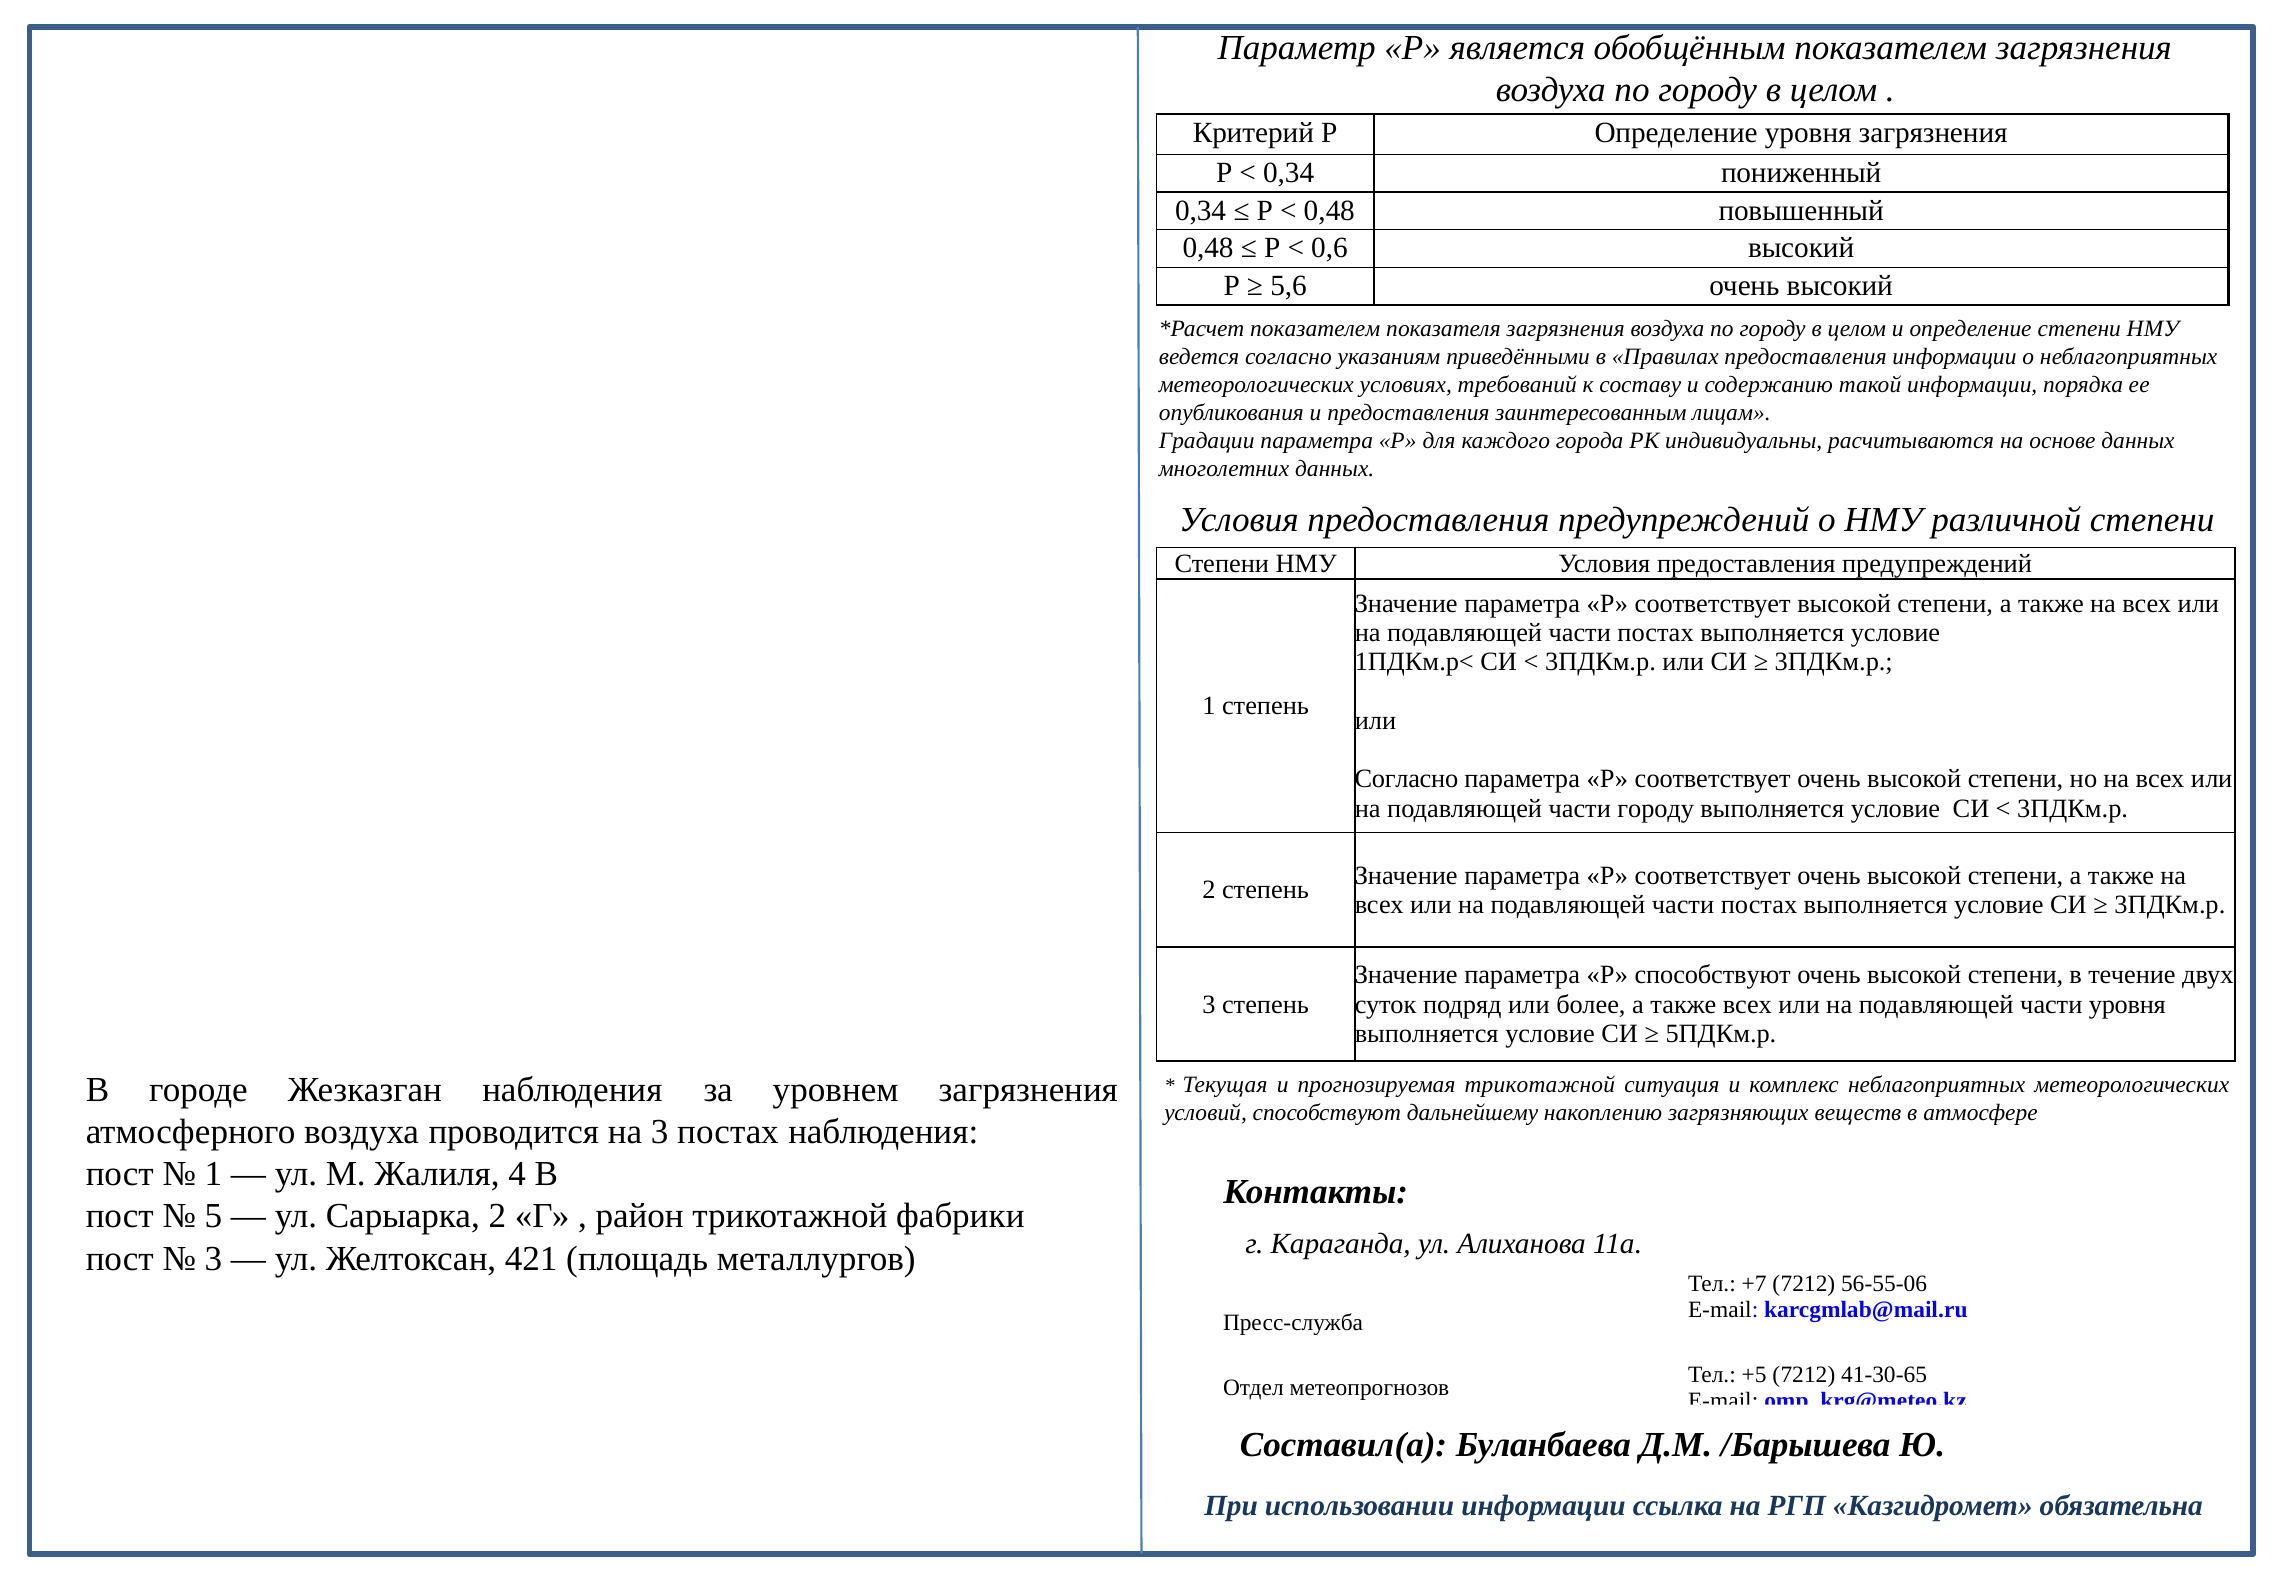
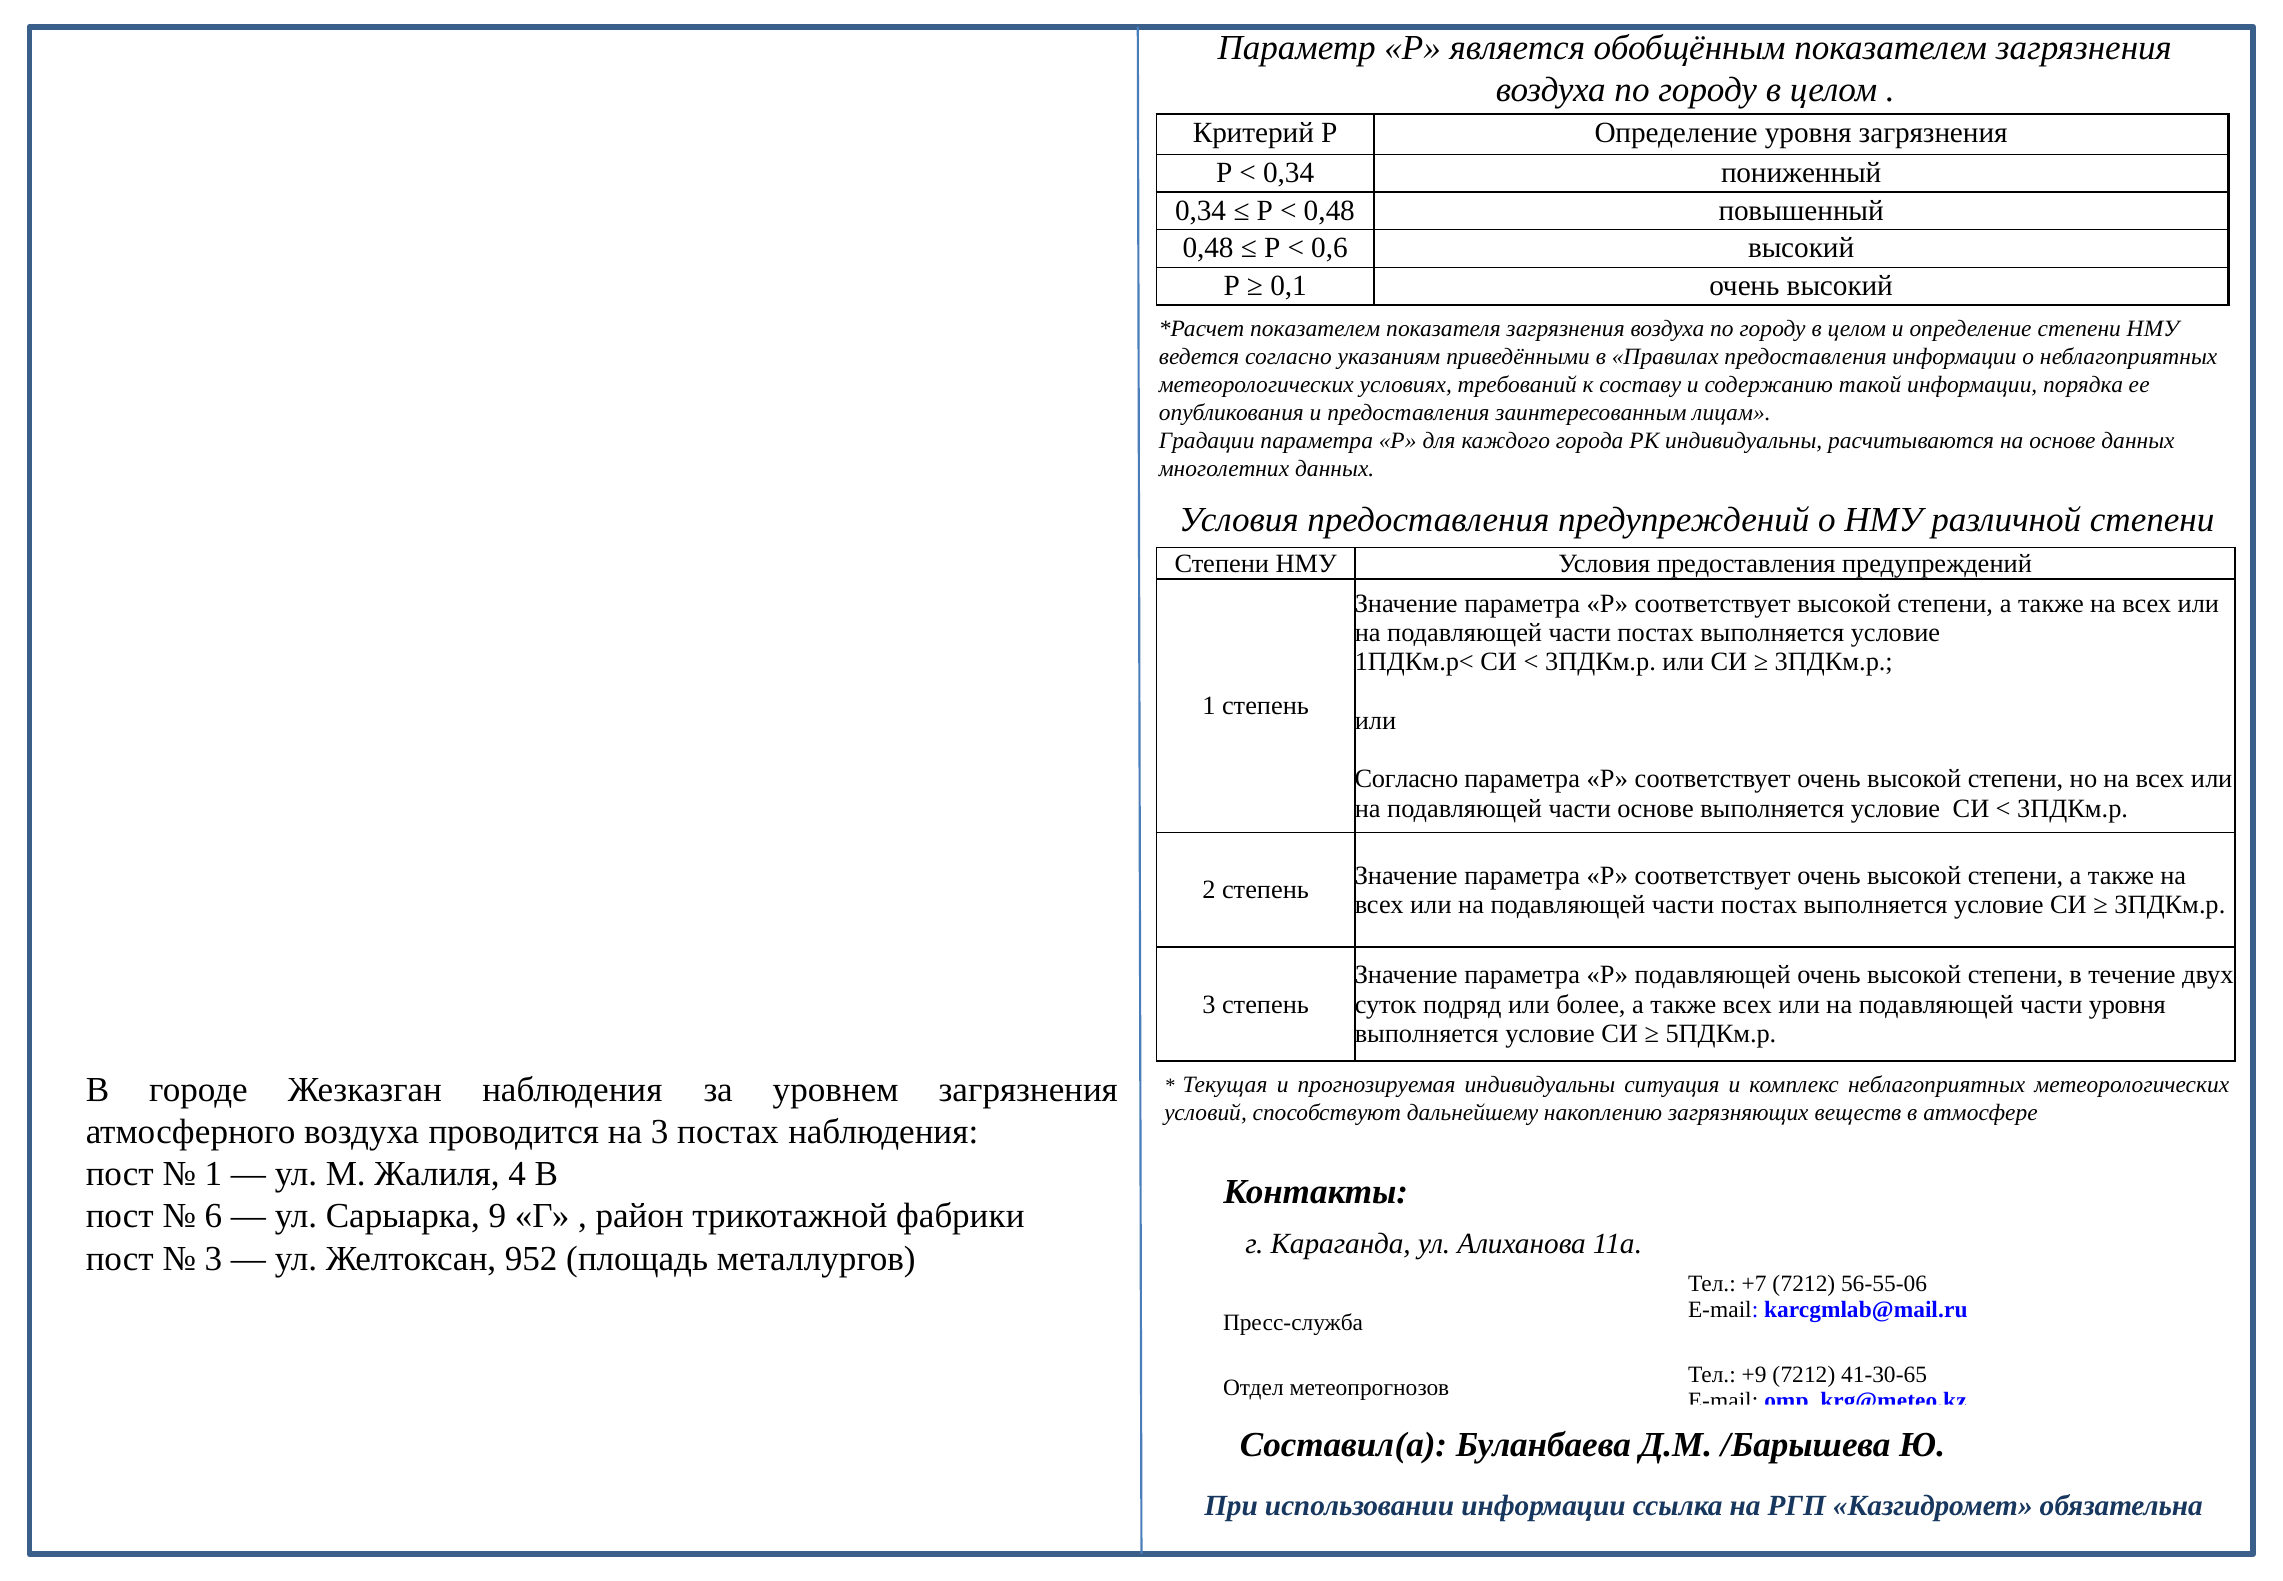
5,6: 5,6 -> 0,1
части городу: городу -> основе
Р способствуют: способствуют -> подавляющей
прогнозируемая трикотажной: трикотажной -> индивидуальны
5: 5 -> 6
Сарыарка 2: 2 -> 9
421: 421 -> 952
+5: +5 -> +9
